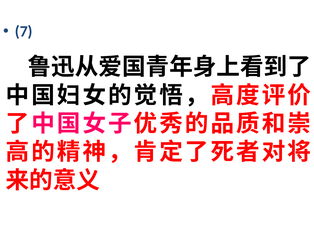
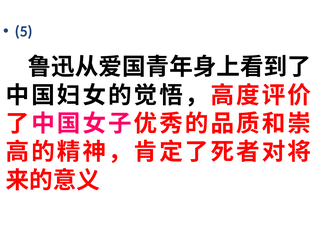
7: 7 -> 5
